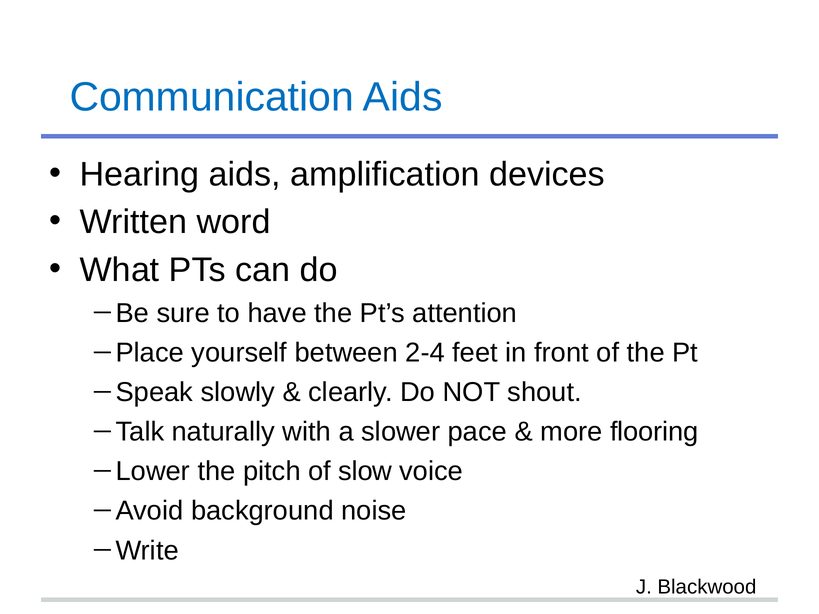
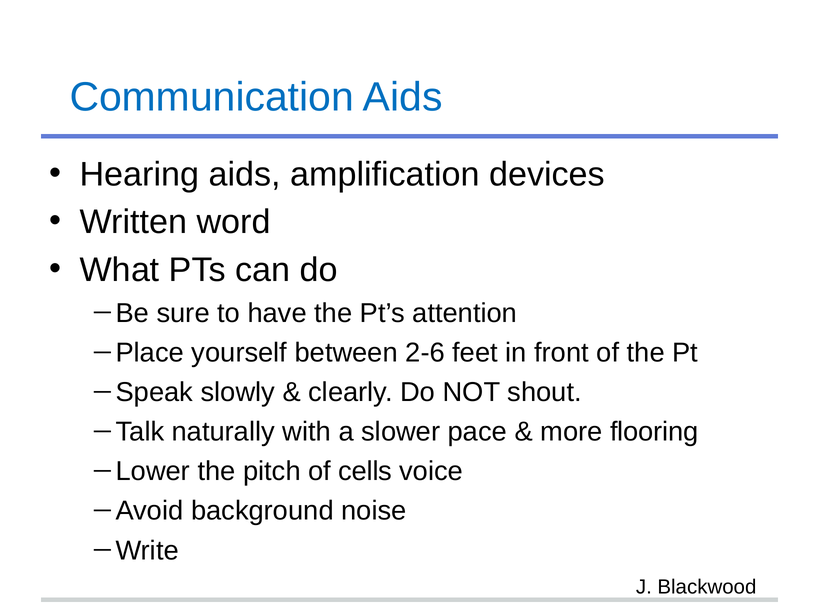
2-4: 2-4 -> 2-6
slow: slow -> cells
